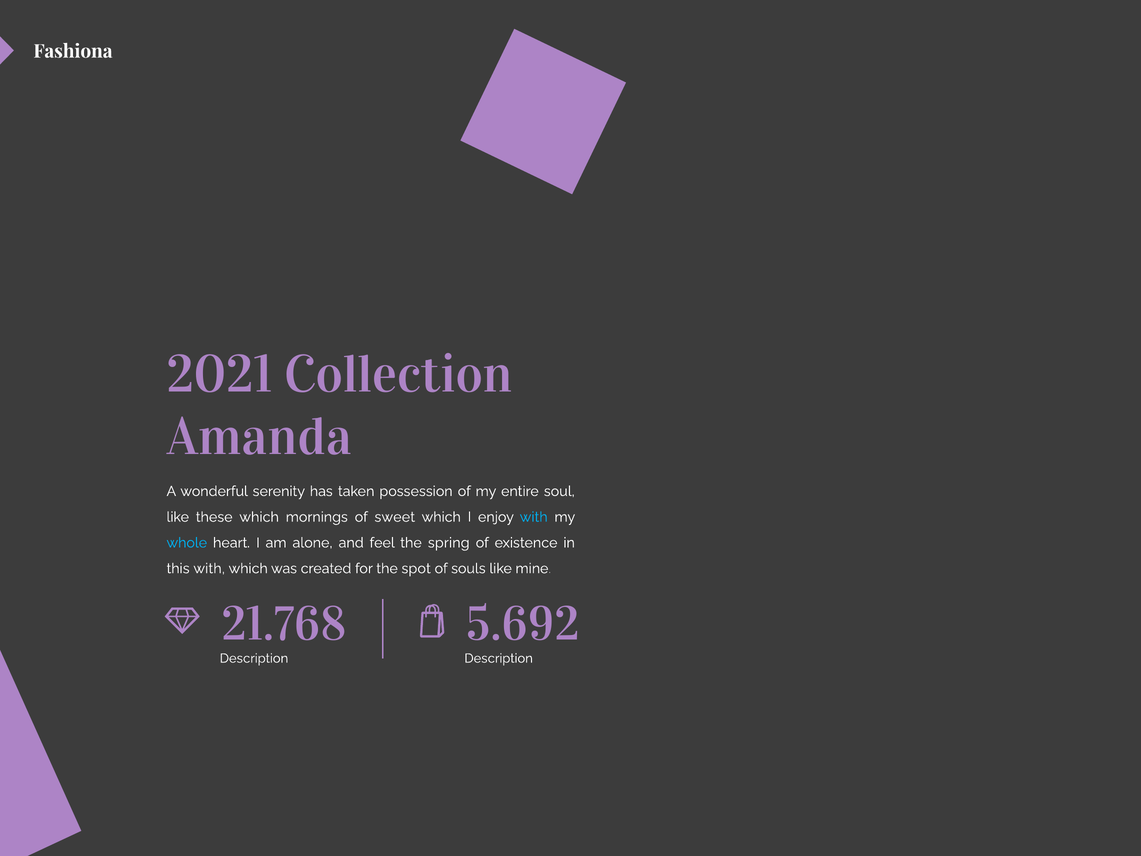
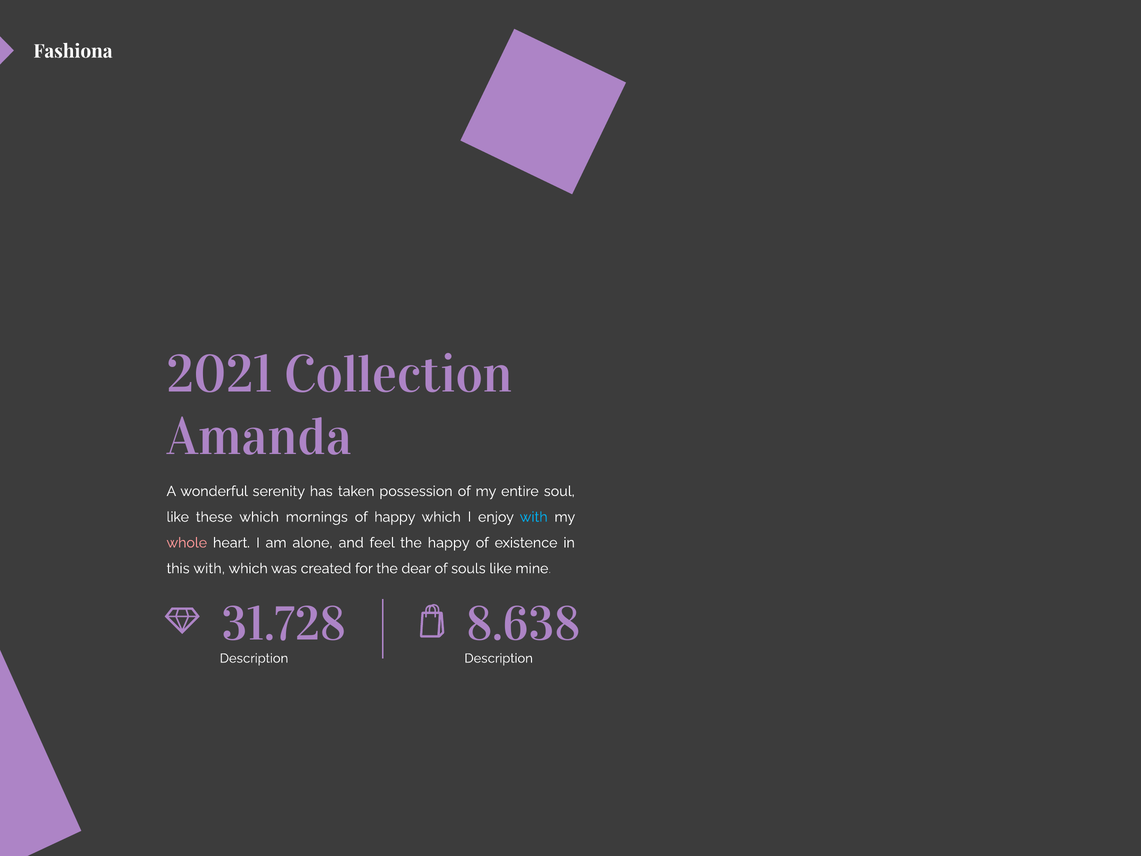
of sweet: sweet -> happy
whole colour: light blue -> pink
the spring: spring -> happy
spot: spot -> dear
21.768: 21.768 -> 31.728
5.692: 5.692 -> 8.638
